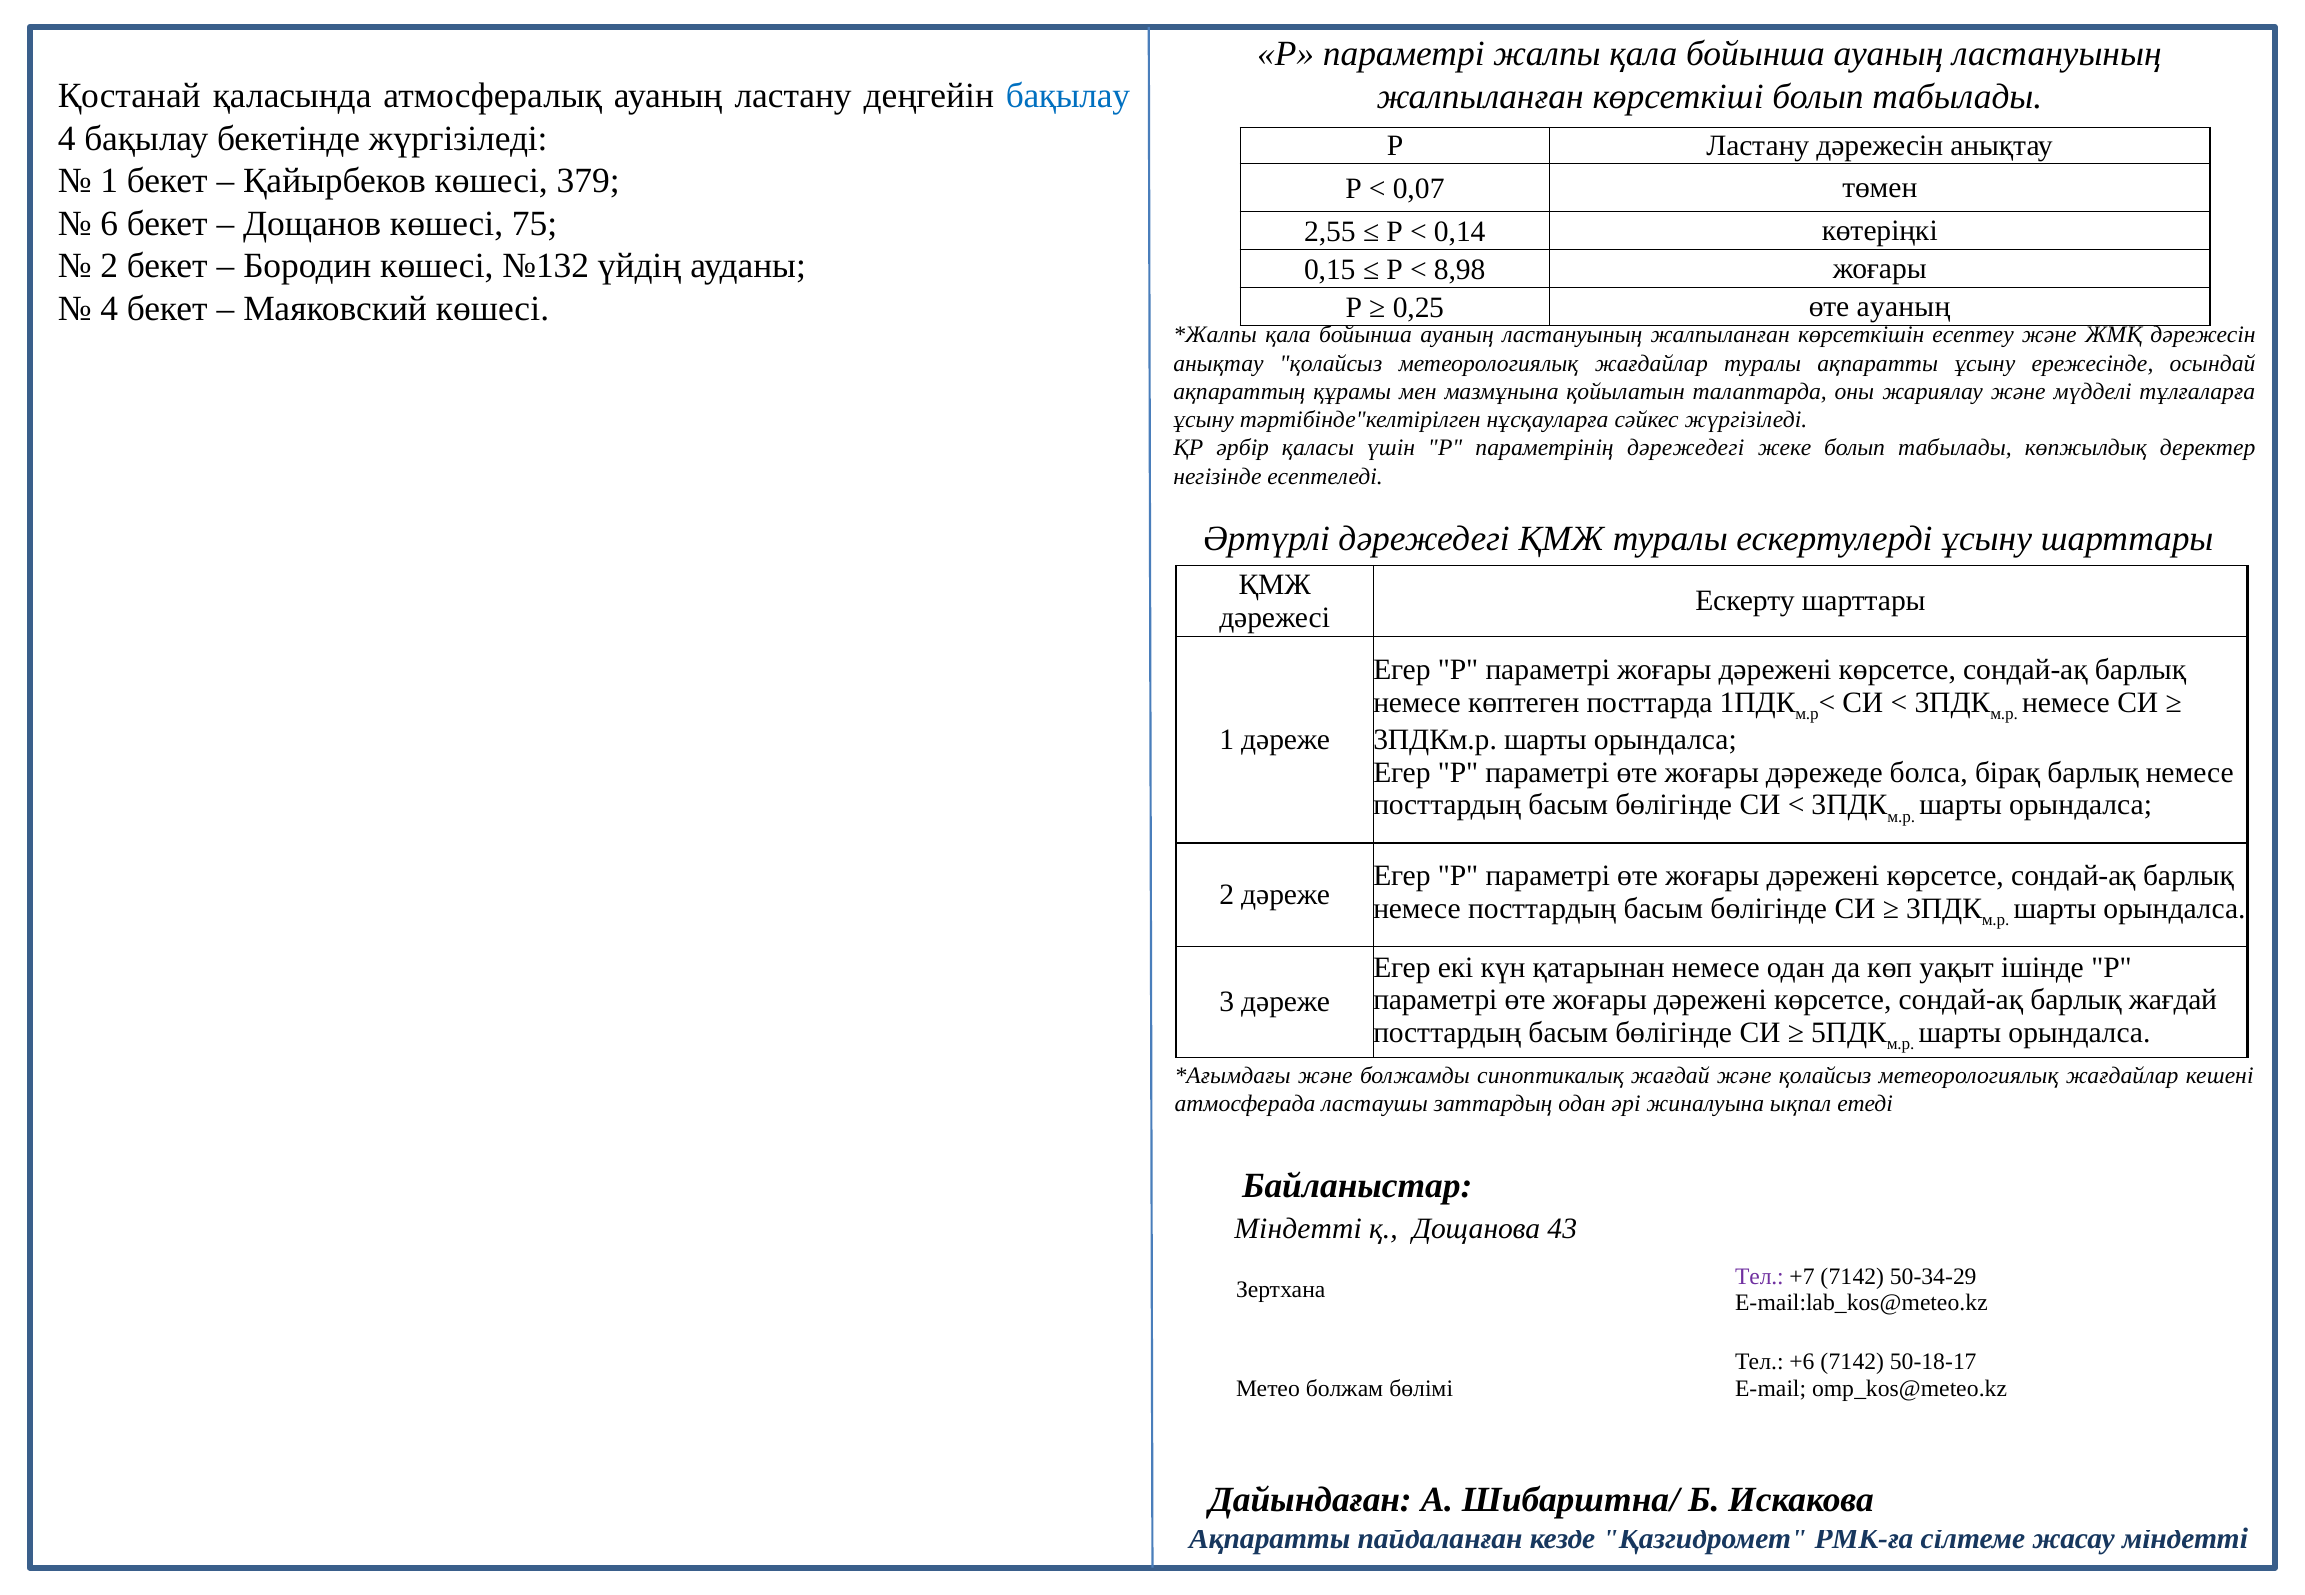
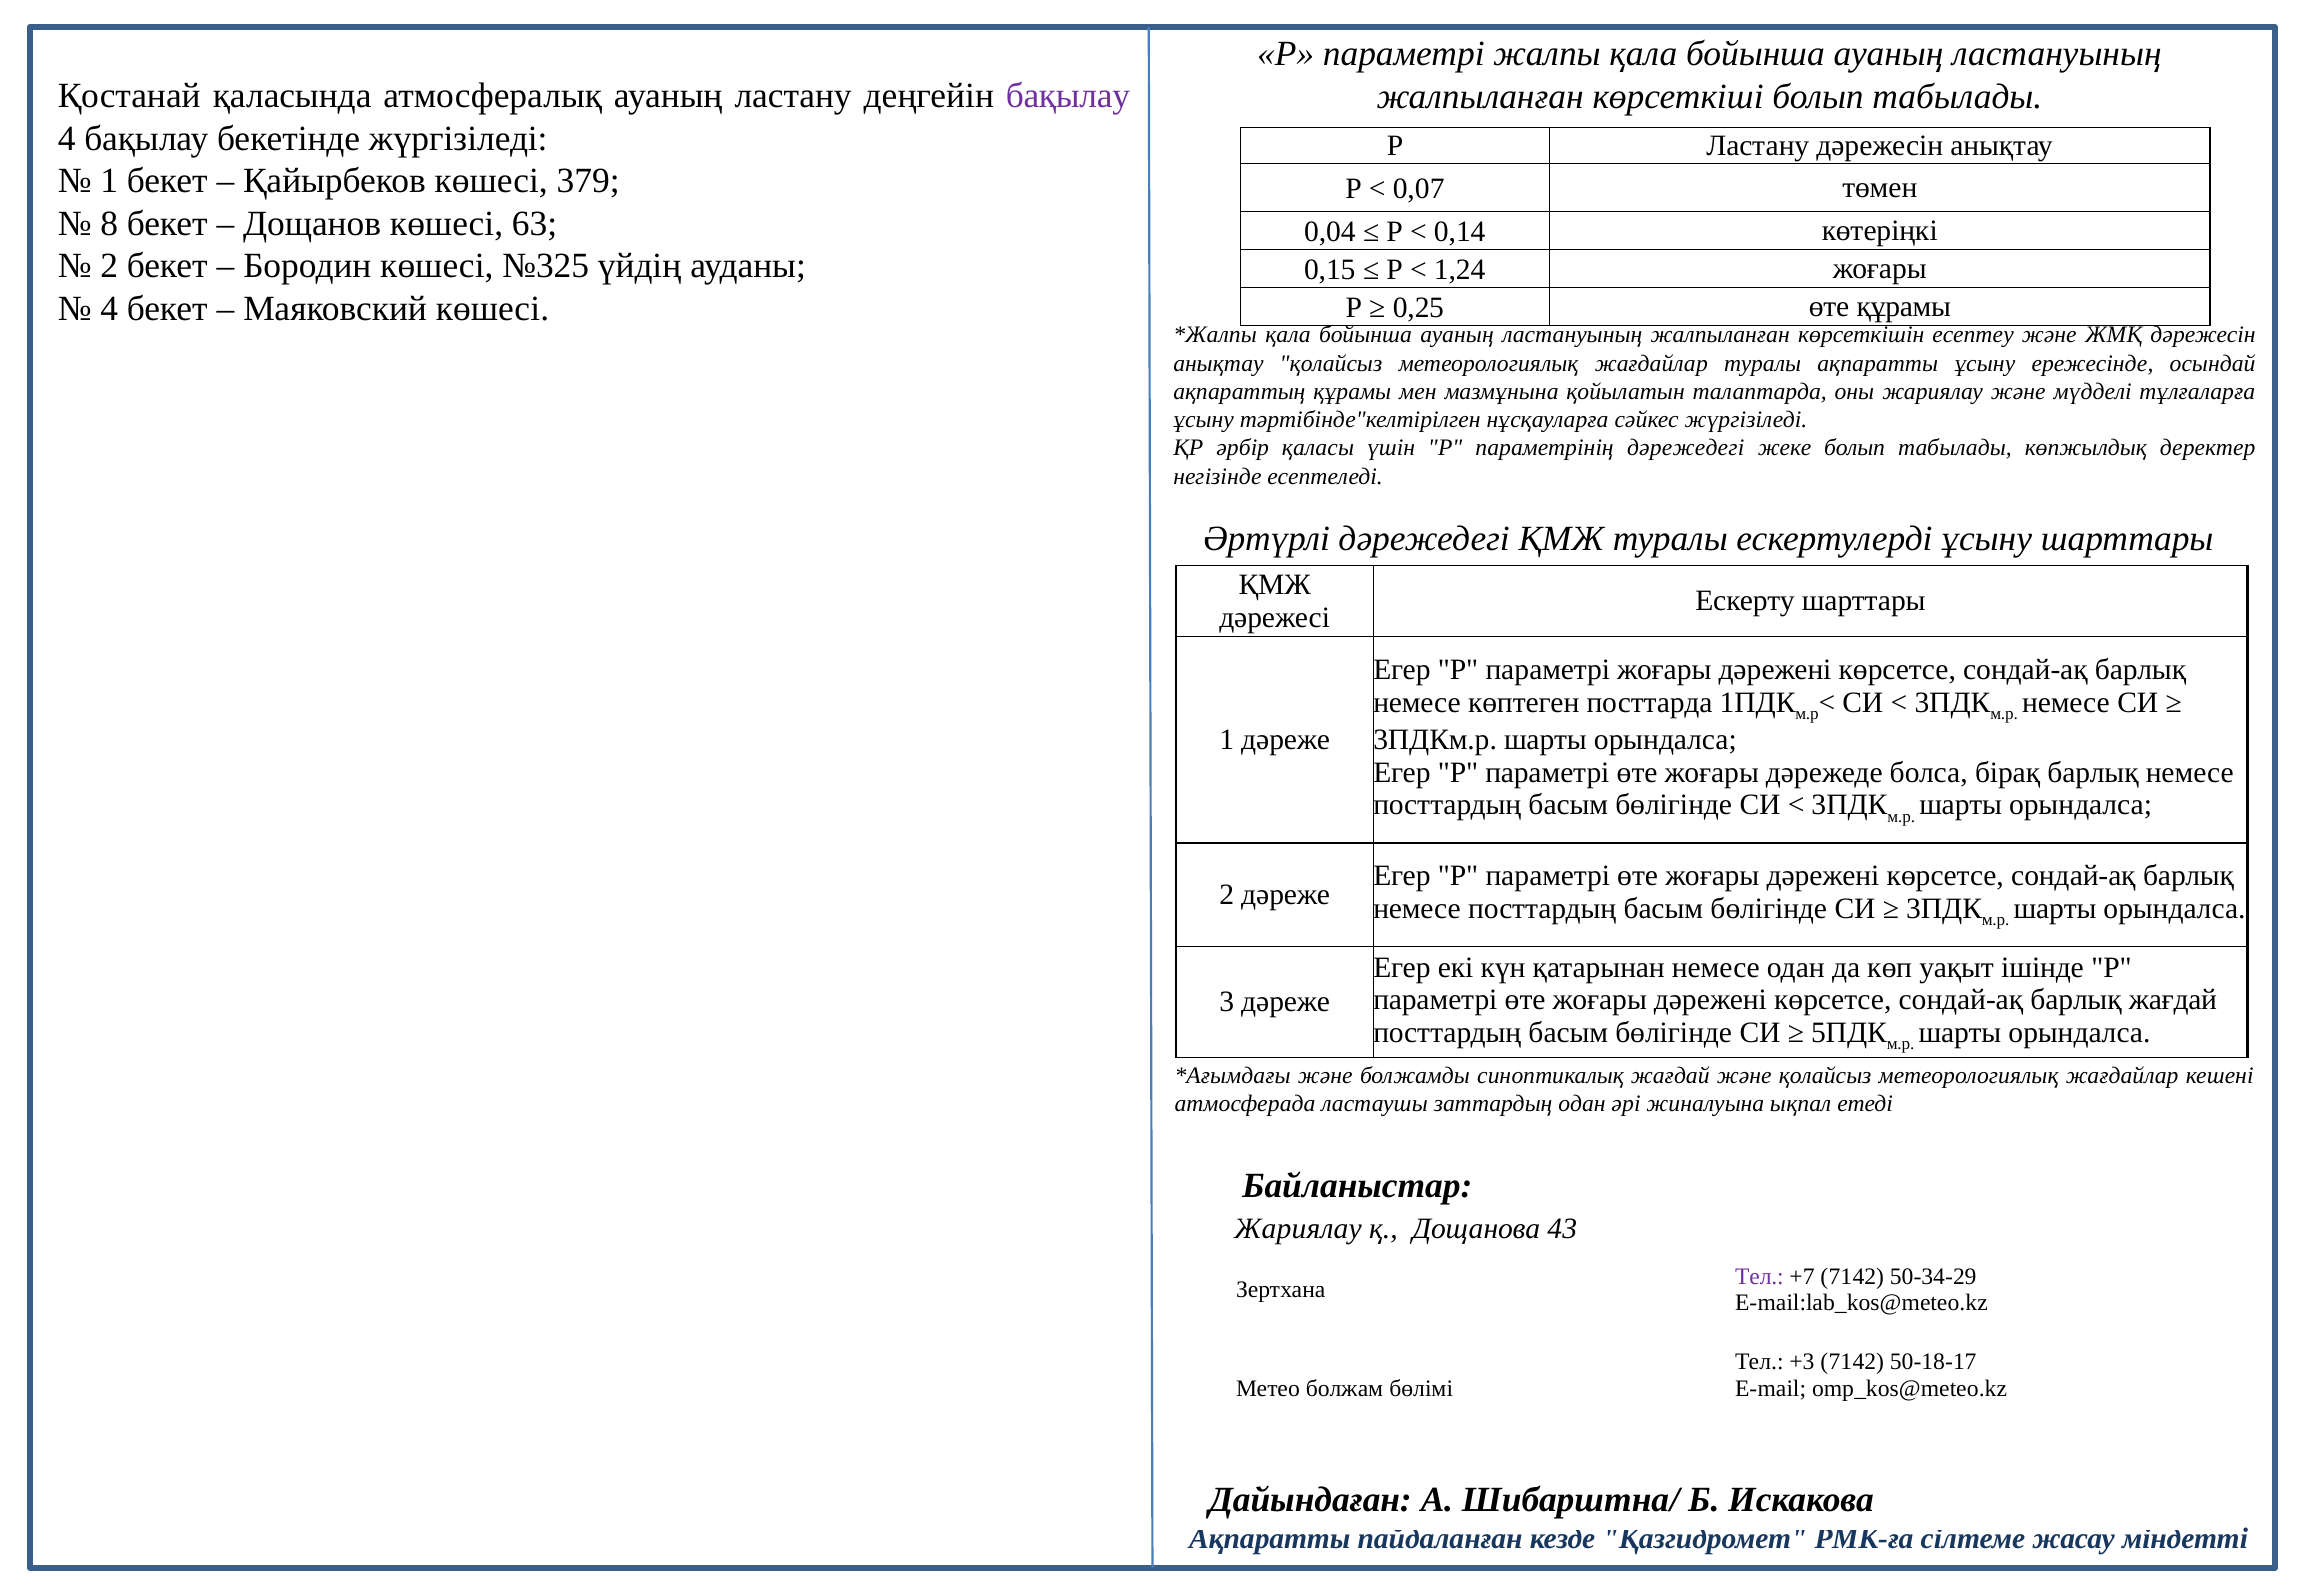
бақылау at (1068, 96) colour: blue -> purple
6: 6 -> 8
75: 75 -> 63
2,55: 2,55 -> 0,04
№132: №132 -> №325
8,98: 8,98 -> 1,24
өте ауаның: ауаның -> құрамы
Міндетті at (1298, 1229): Міндетті -> Жариялау
+6: +6 -> +3
